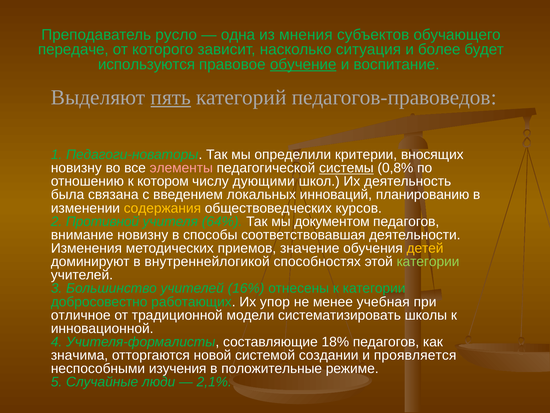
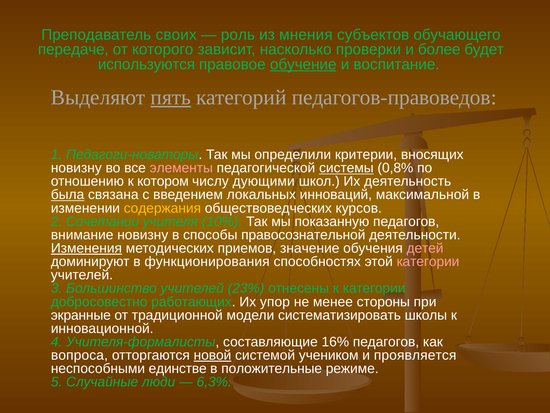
русло: русло -> своих
одна: одна -> роль
ситуация: ситуация -> проверки
была underline: none -> present
планированию: планированию -> максимальной
Противной: Противной -> Сочетании
64%: 64% -> 10%
документом: документом -> показанную
соответствовавшая: соответствовавшая -> правосознательной
Изменения underline: none -> present
детей colour: yellow -> pink
внутреннейлогикой: внутреннейлогикой -> функционирования
категории at (428, 261) colour: light green -> pink
16%: 16% -> 23%
учебная: учебная -> стороны
отличное: отличное -> экранные
18%: 18% -> 16%
значима: значима -> вопроса
новой underline: none -> present
создании: создании -> учеником
изучения: изучения -> единстве
2,1%: 2,1% -> 6,3%
